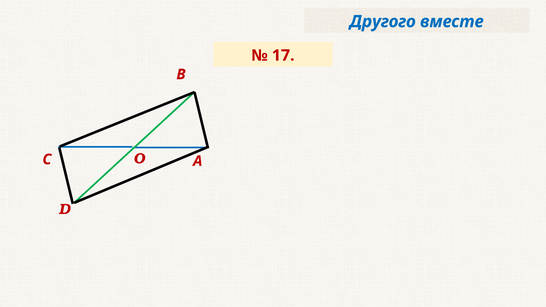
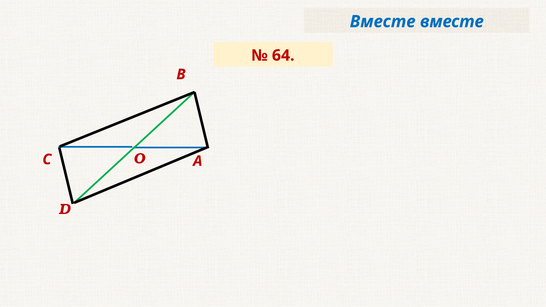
Другого at (383, 22): Другого -> Вместе
17: 17 -> 64
